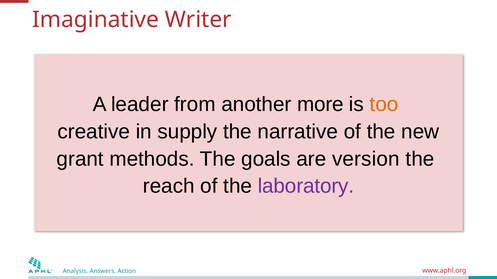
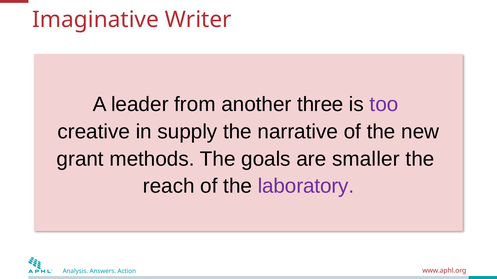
more: more -> three
too colour: orange -> purple
version: version -> smaller
